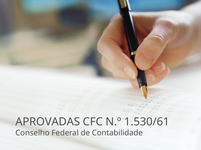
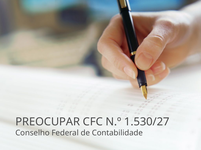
APROVADAS: APROVADAS -> PREOCUPAR
1.530/61: 1.530/61 -> 1.530/27
